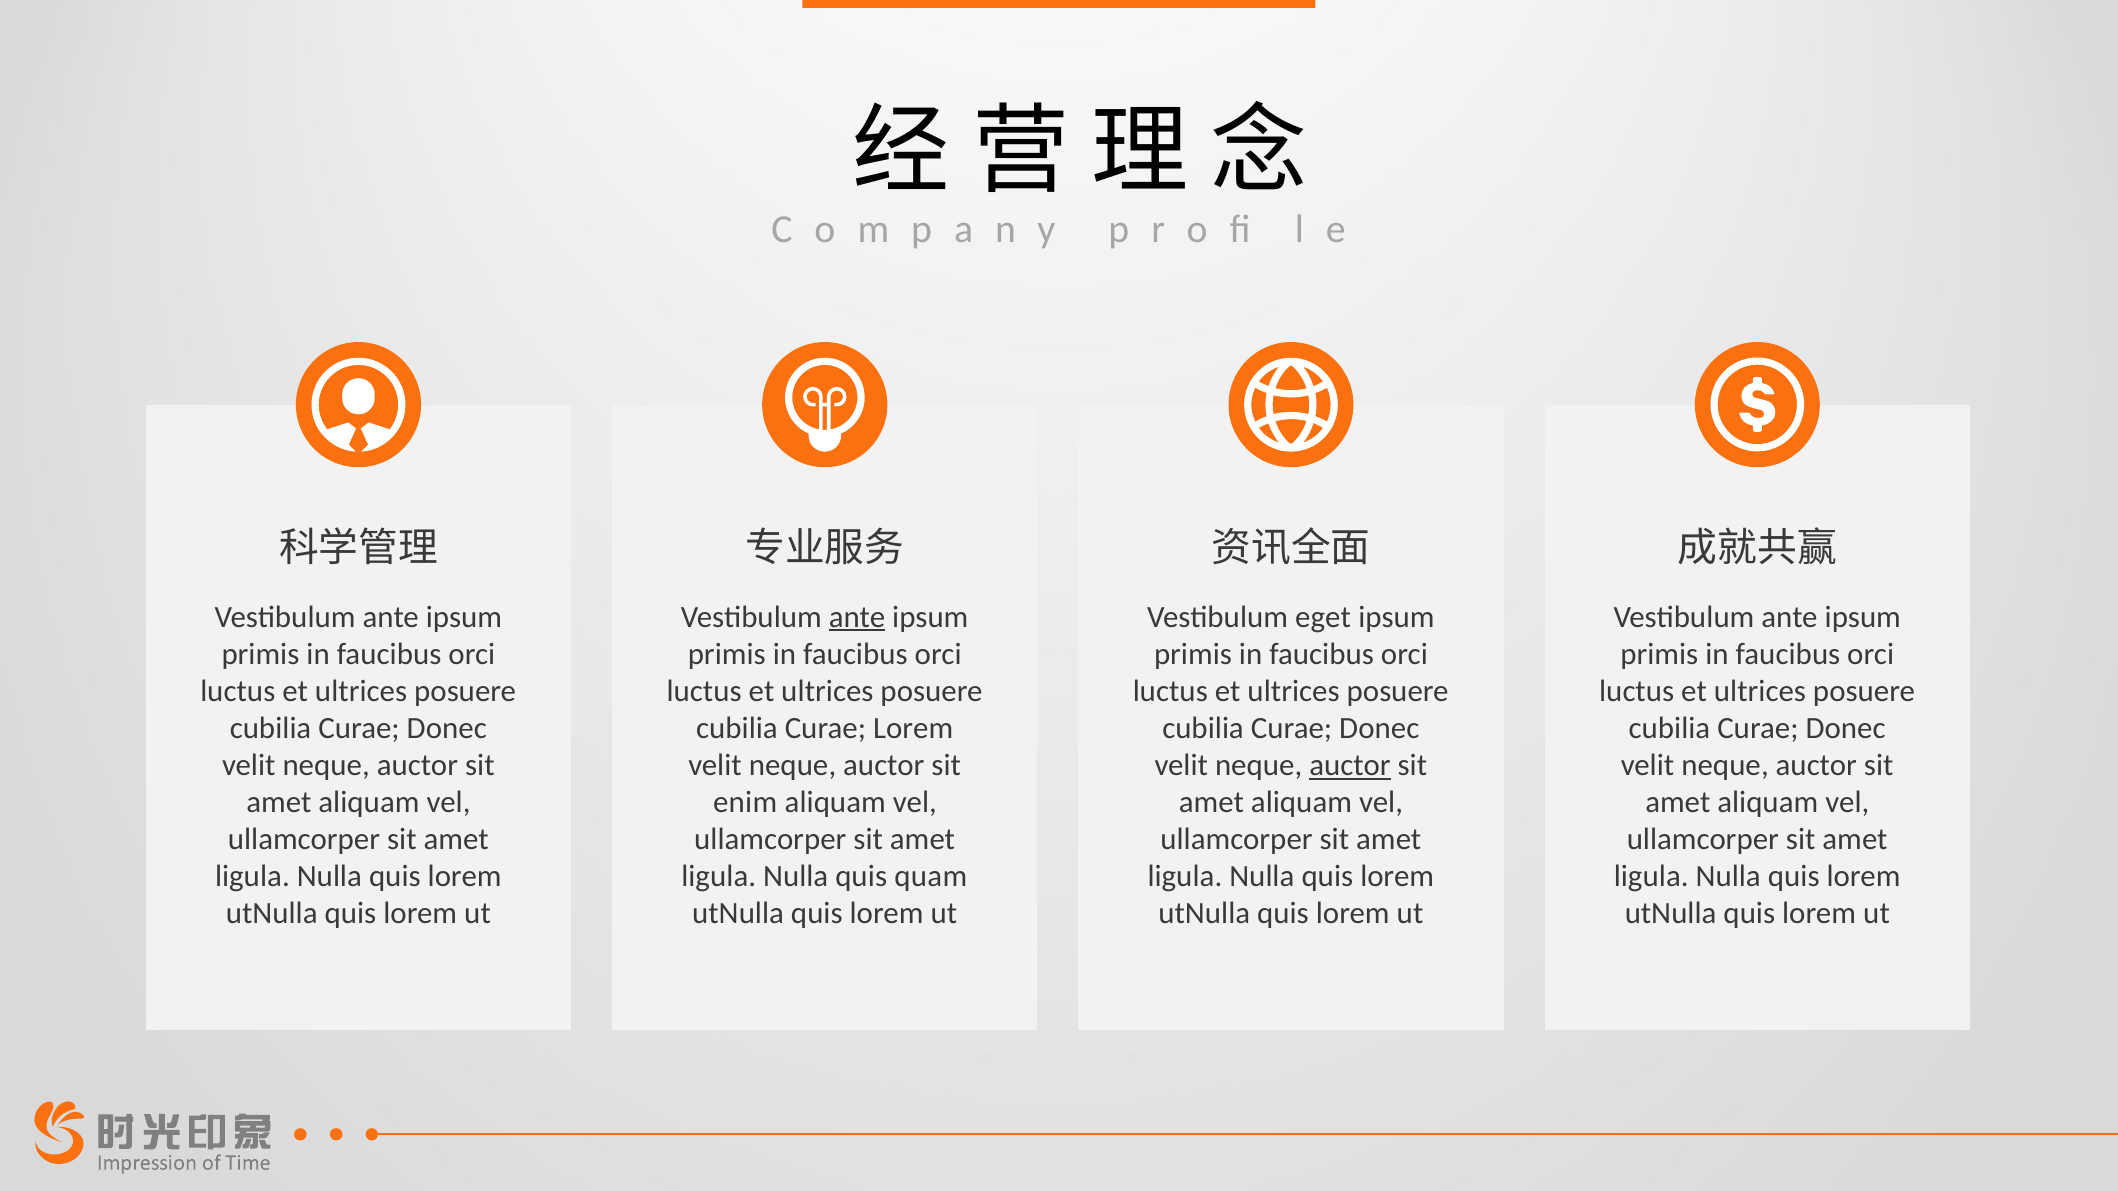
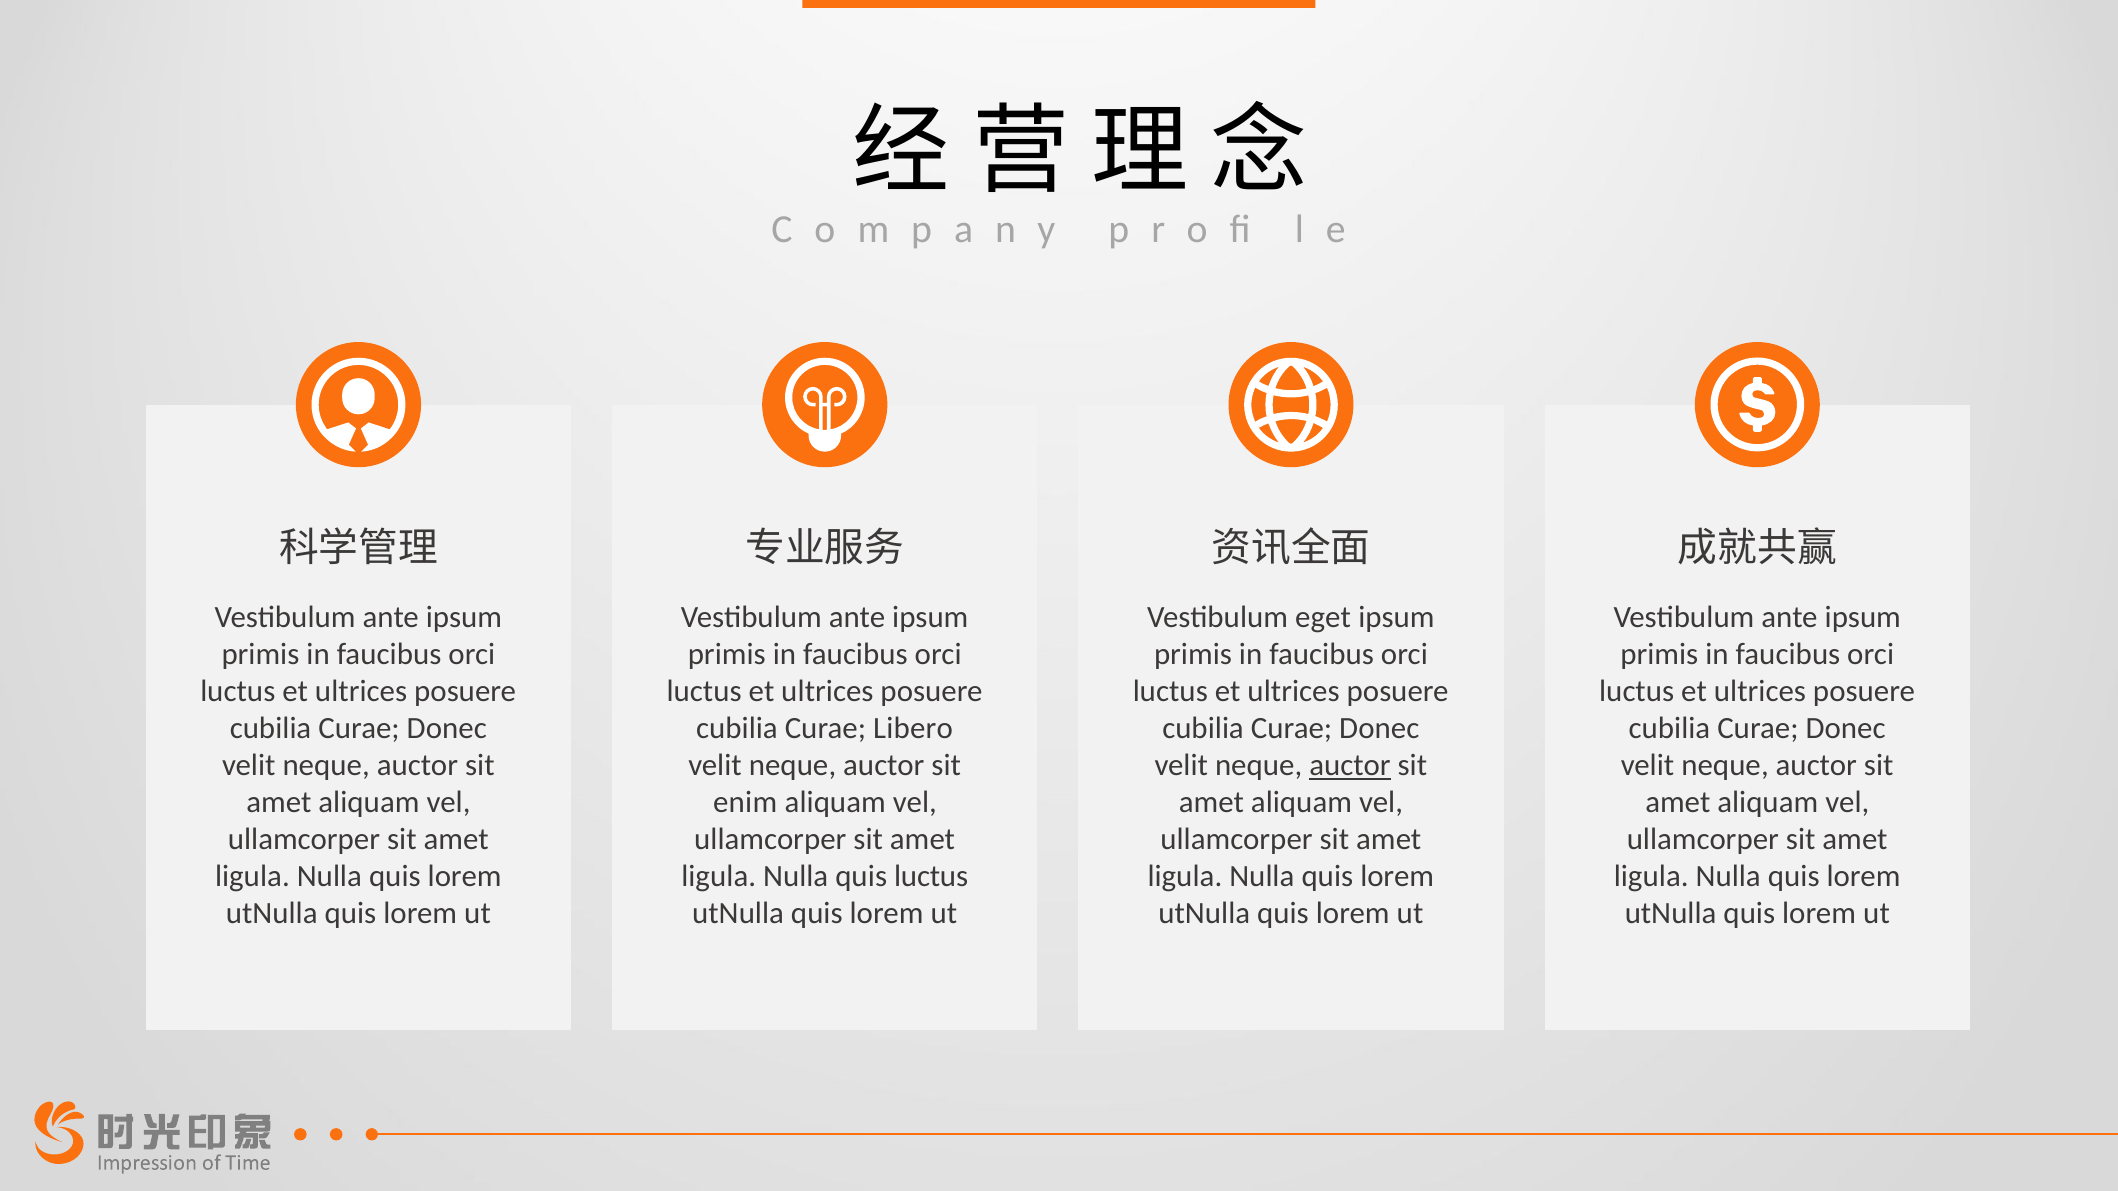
ante at (857, 617) underline: present -> none
Curae Lorem: Lorem -> Libero
quis quam: quam -> luctus
